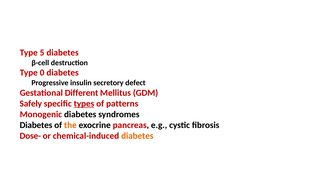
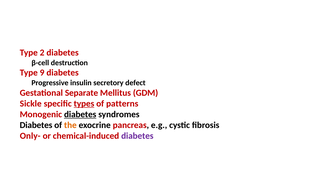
5: 5 -> 2
0: 0 -> 9
Different: Different -> Separate
Safely: Safely -> Sickle
diabetes at (80, 115) underline: none -> present
Dose-: Dose- -> Only-
diabetes at (137, 136) colour: orange -> purple
